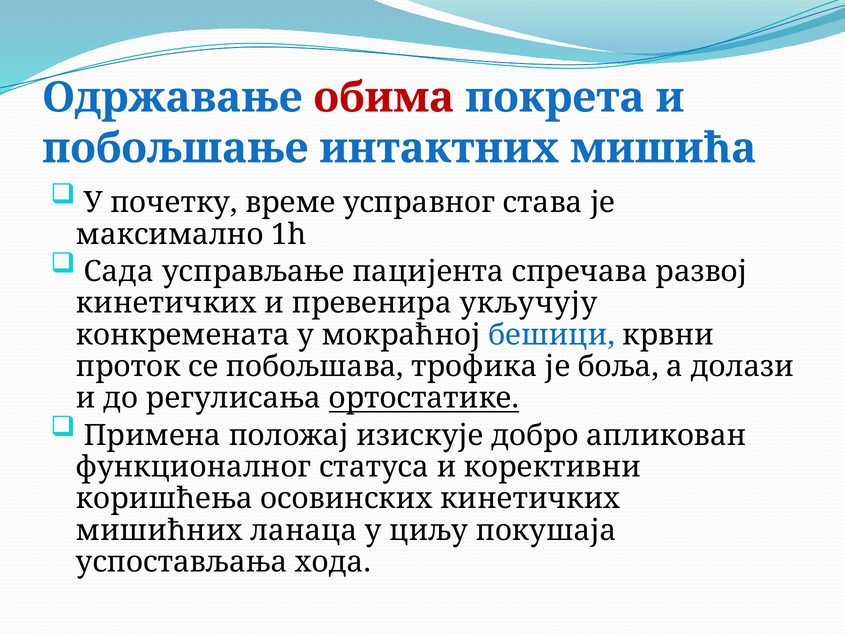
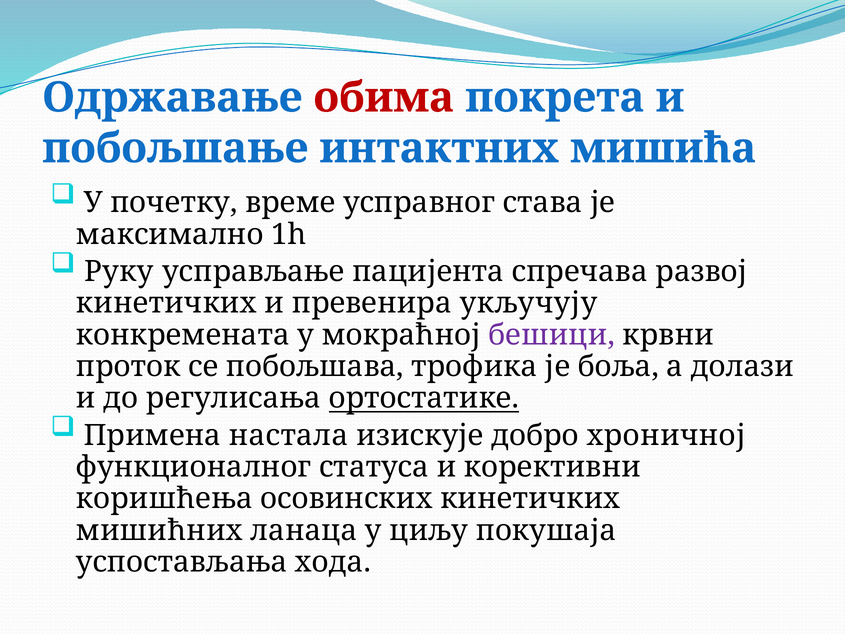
Сада: Сада -> Руку
бешици colour: blue -> purple
положај: положај -> настала
апликован: апликован -> хроничној
